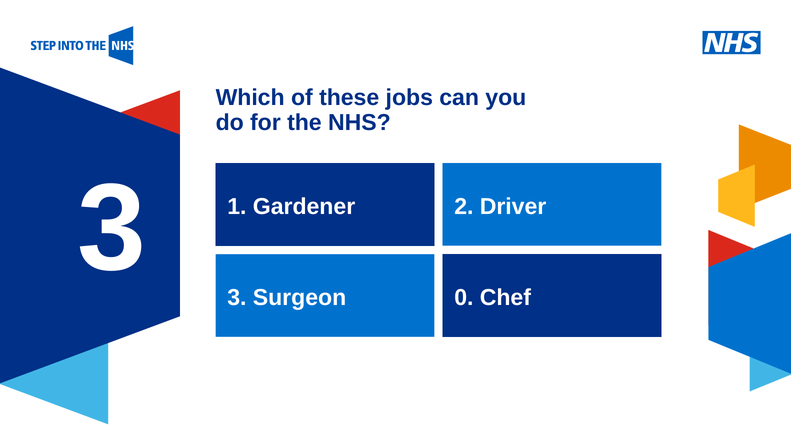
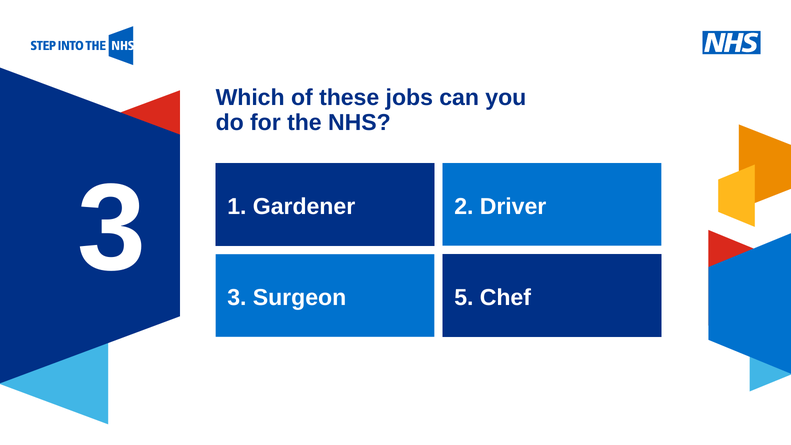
0: 0 -> 5
